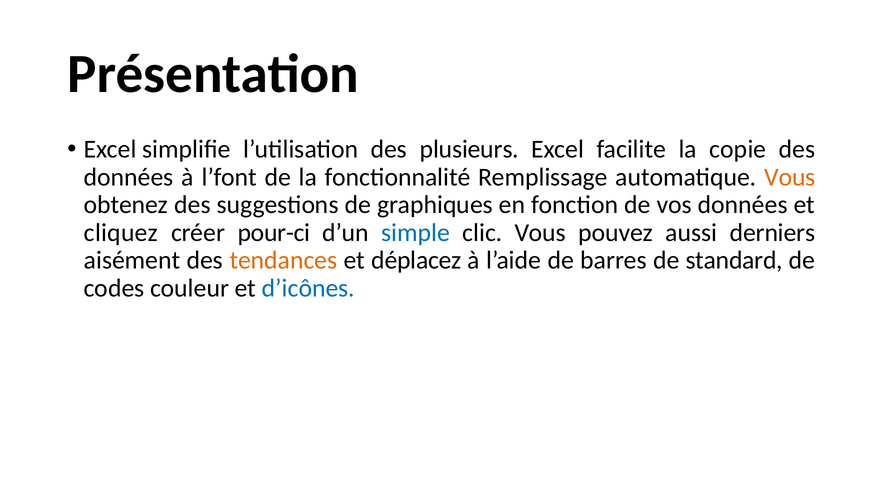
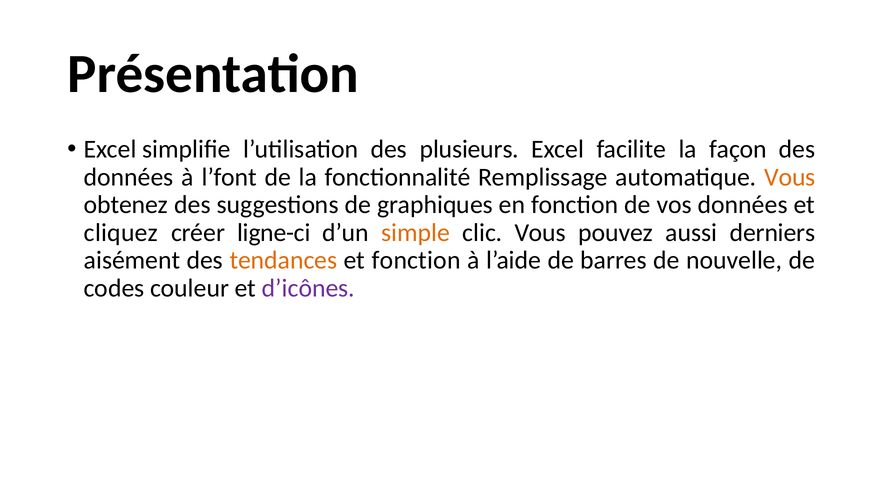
copie: copie -> façon
pour-ci: pour-ci -> ligne-ci
simple colour: blue -> orange
et déplacez: déplacez -> fonction
standard: standard -> nouvelle
d’icônes colour: blue -> purple
